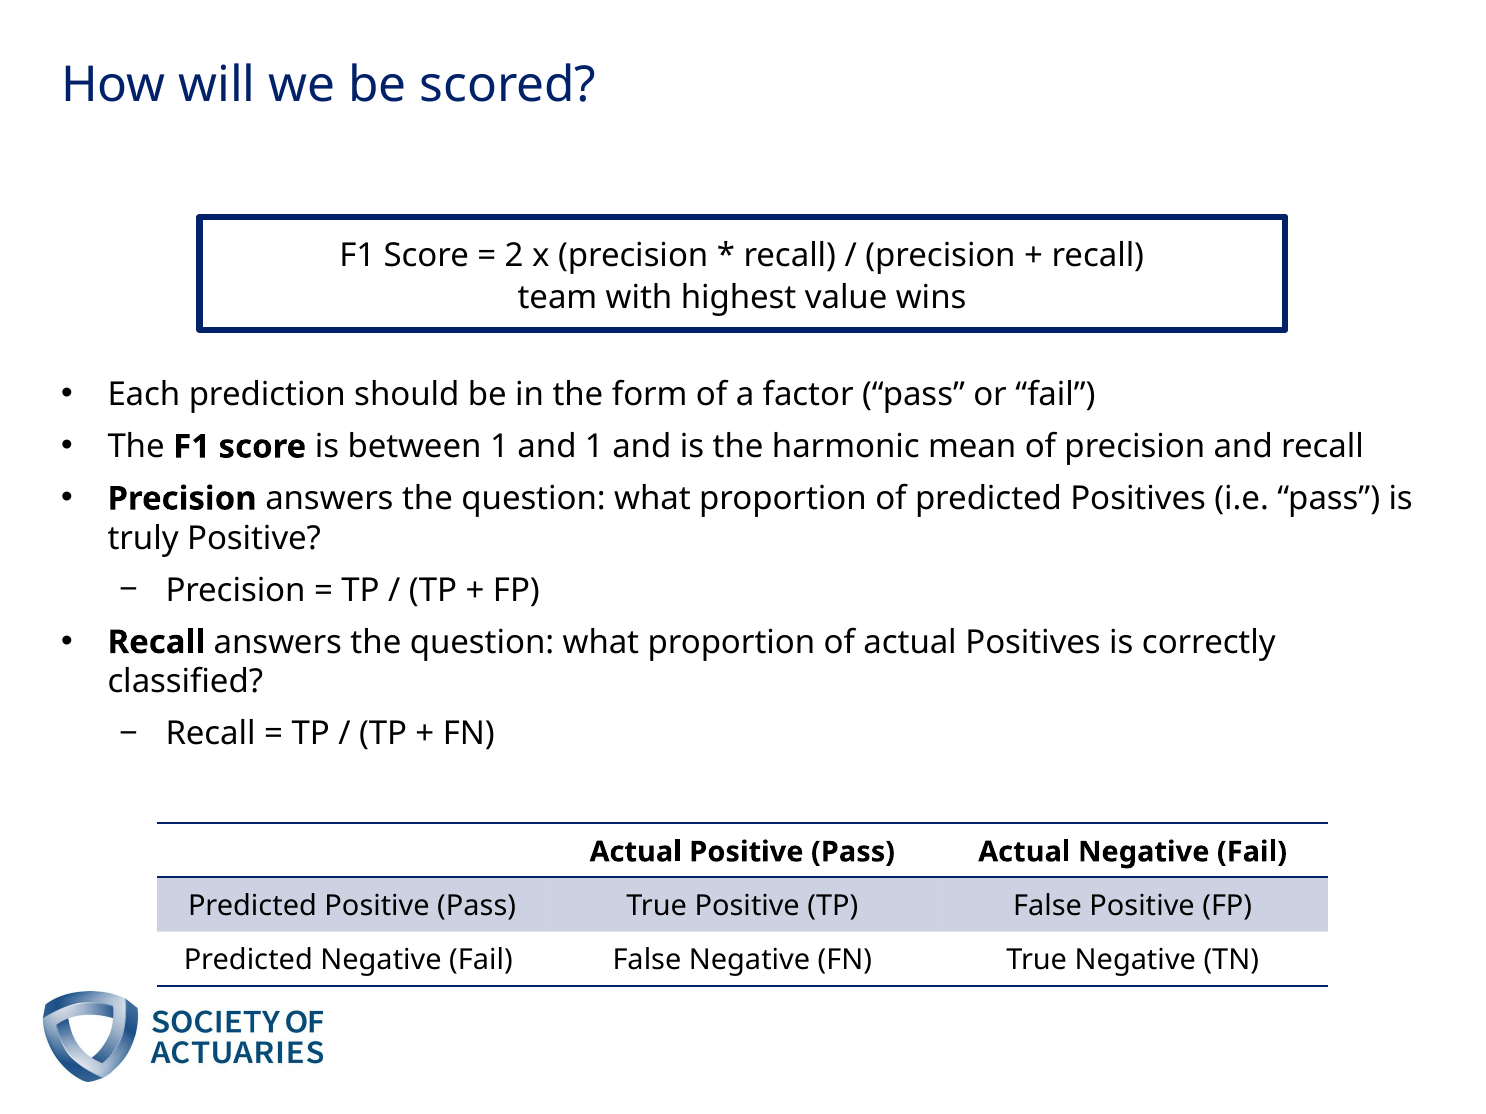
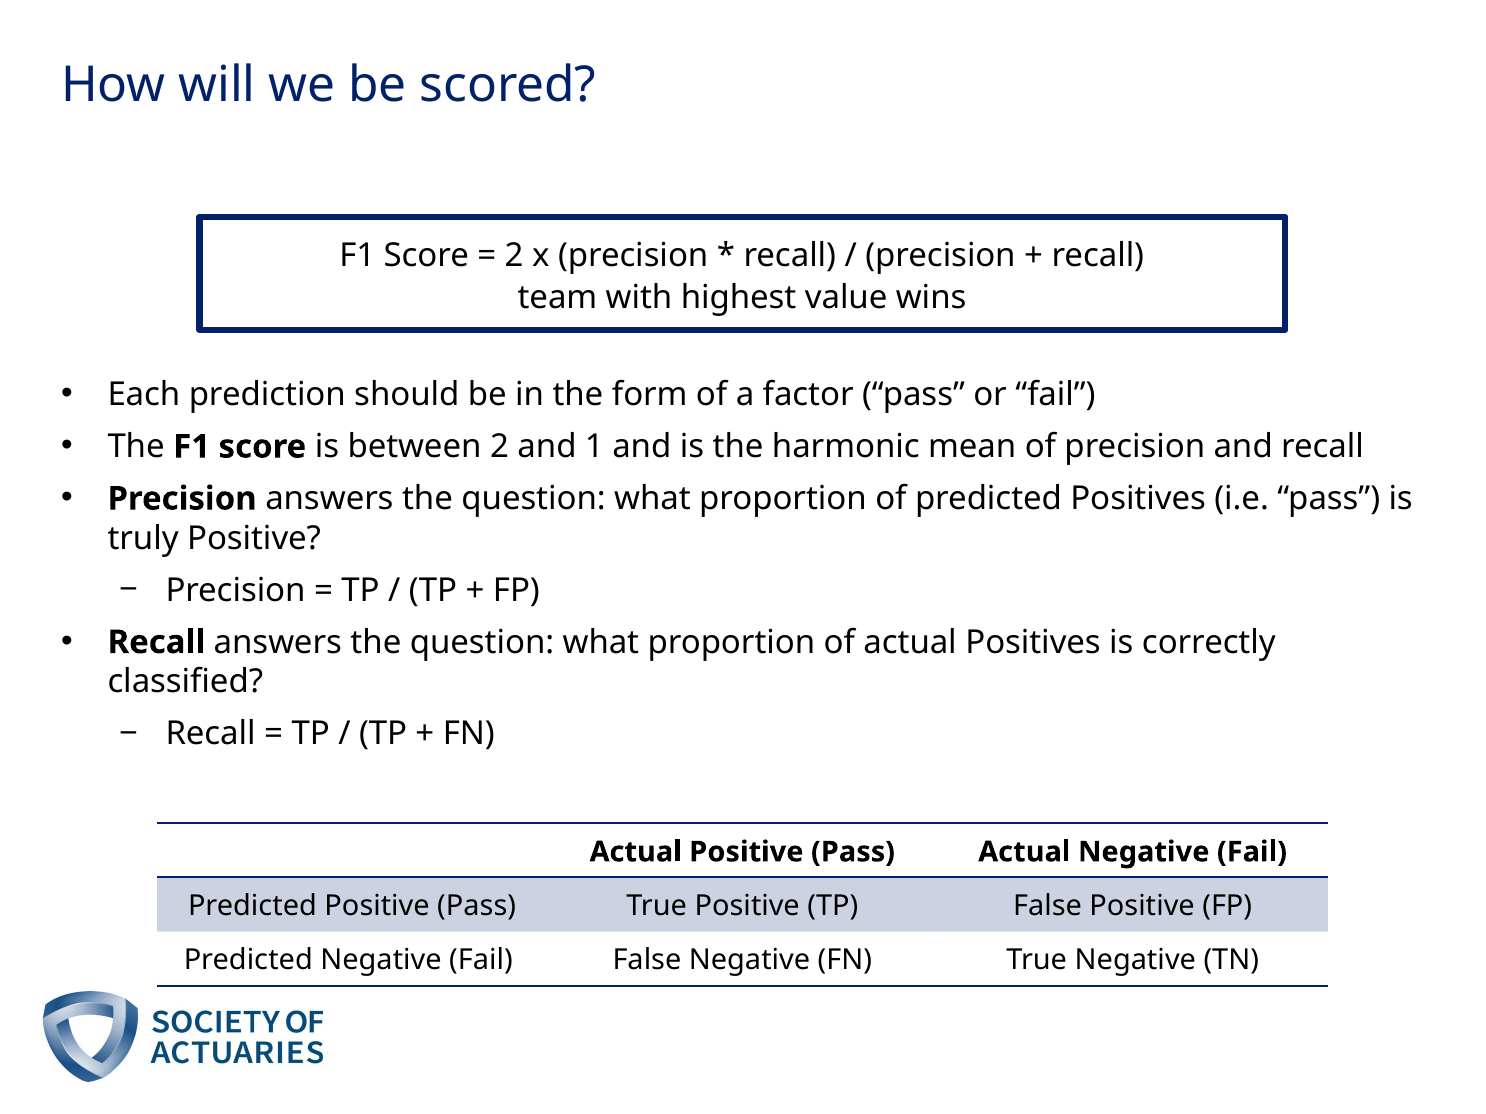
between 1: 1 -> 2
